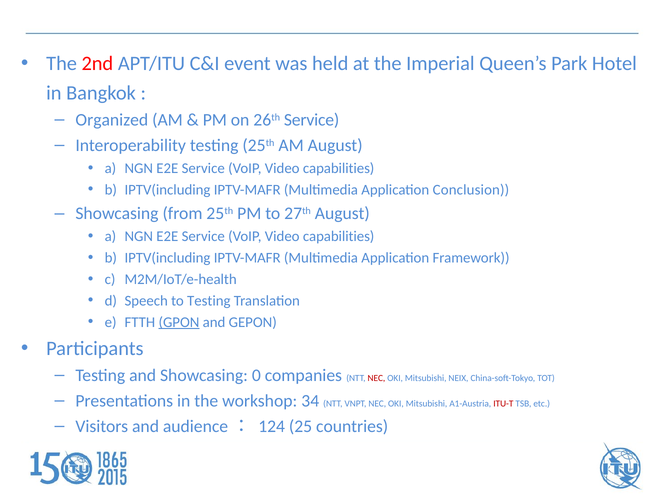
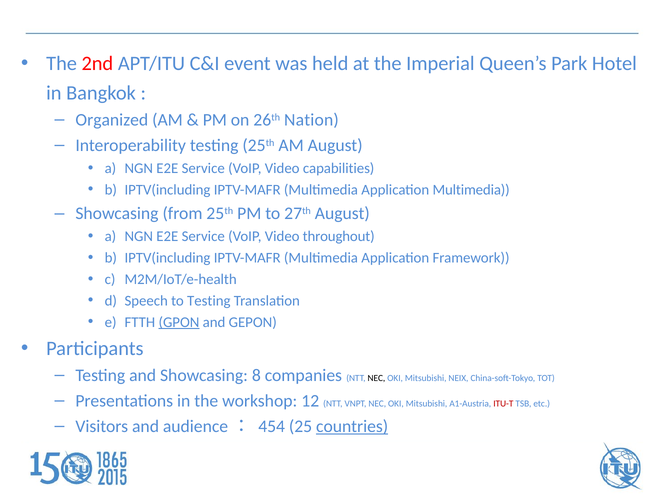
26th Service: Service -> Nation
Application Conclusion: Conclusion -> Multimedia
capabilities at (339, 236): capabilities -> throughout
0: 0 -> 8
NEC at (376, 378) colour: red -> black
34: 34 -> 12
124: 124 -> 454
countries underline: none -> present
